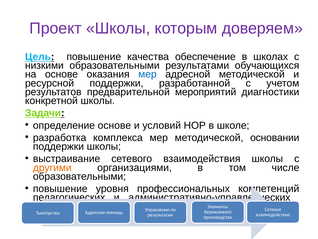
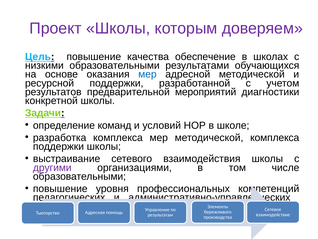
определение основе: основе -> команд
методической основании: основании -> комплекса
другими colour: orange -> purple
